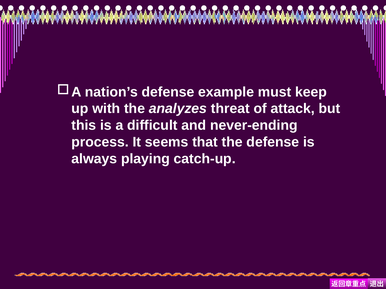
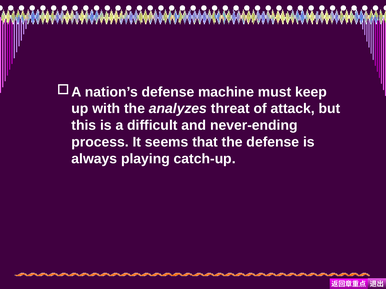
example: example -> machine
